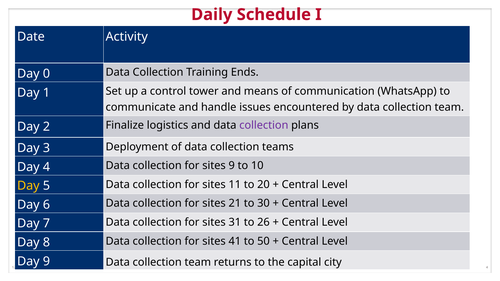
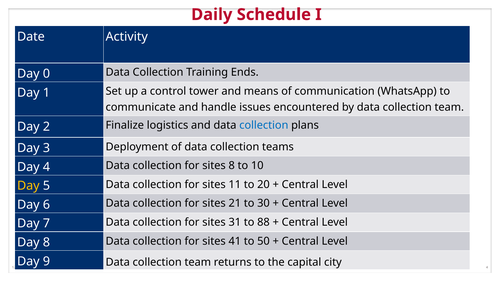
collection at (264, 125) colour: purple -> blue
sites 9: 9 -> 8
26: 26 -> 88
